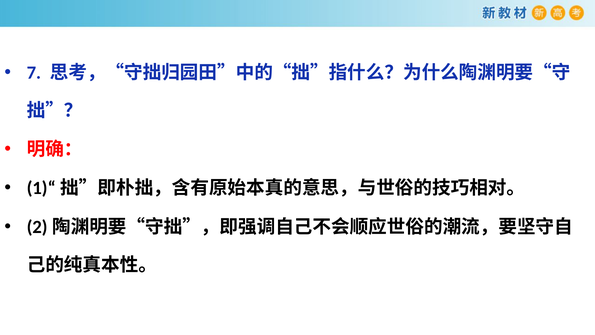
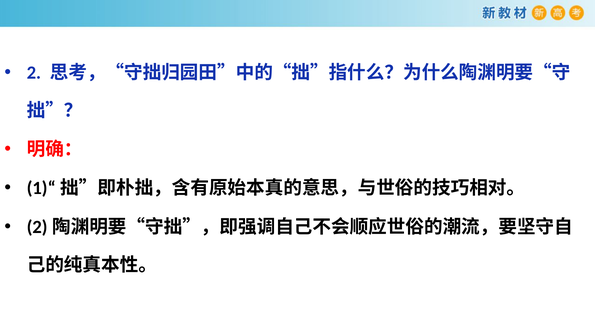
7: 7 -> 2
